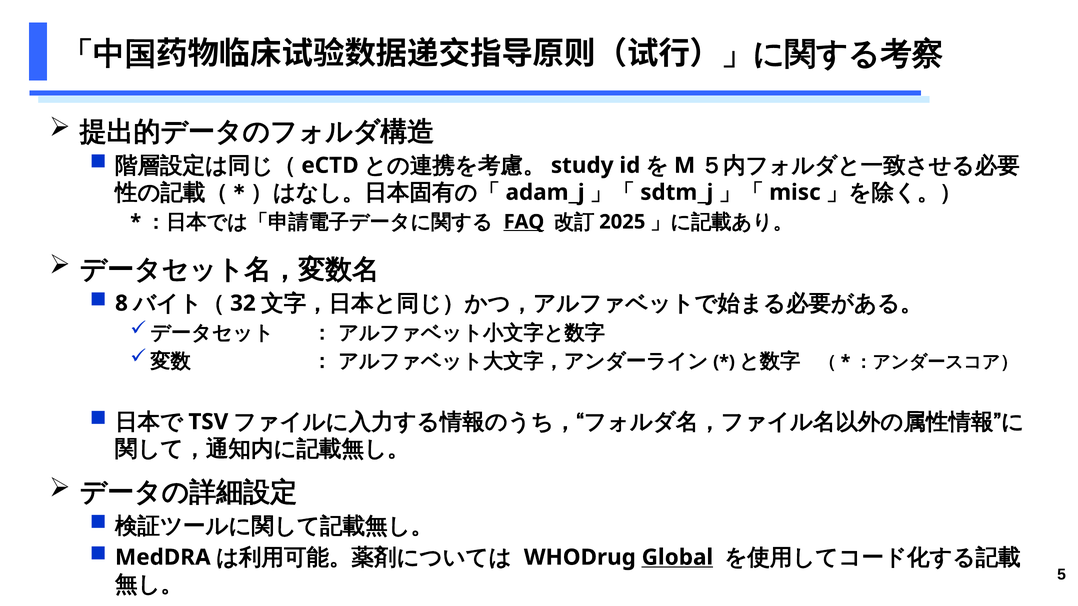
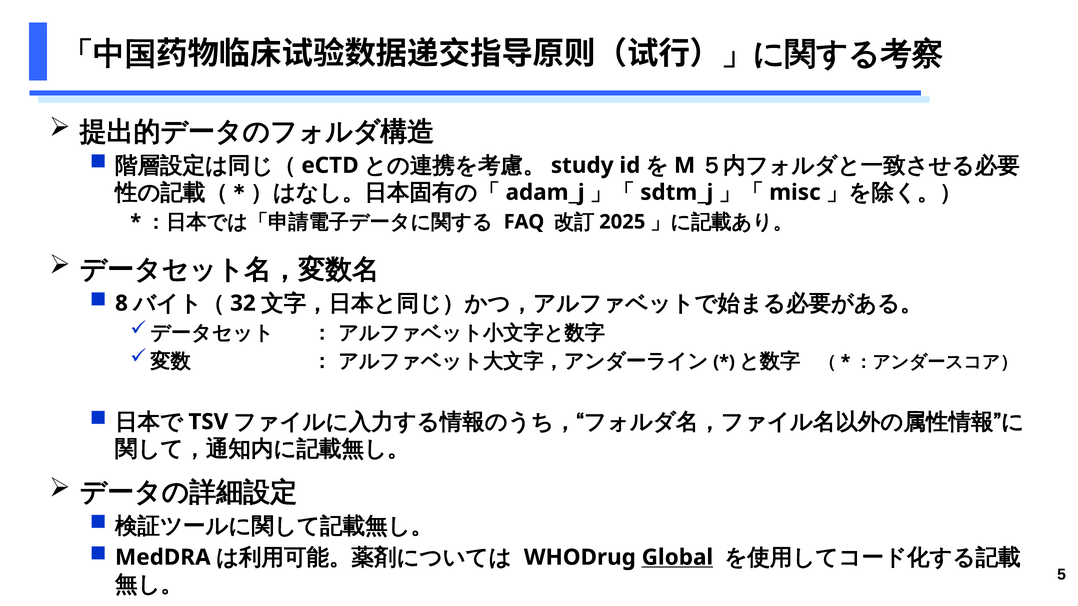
FAQ underline: present -> none
